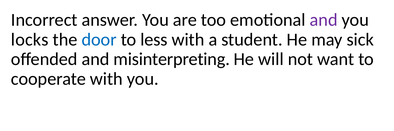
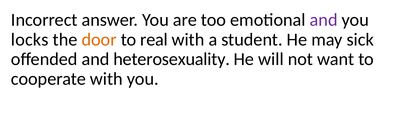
door colour: blue -> orange
less: less -> real
misinterpreting: misinterpreting -> heterosexuality
